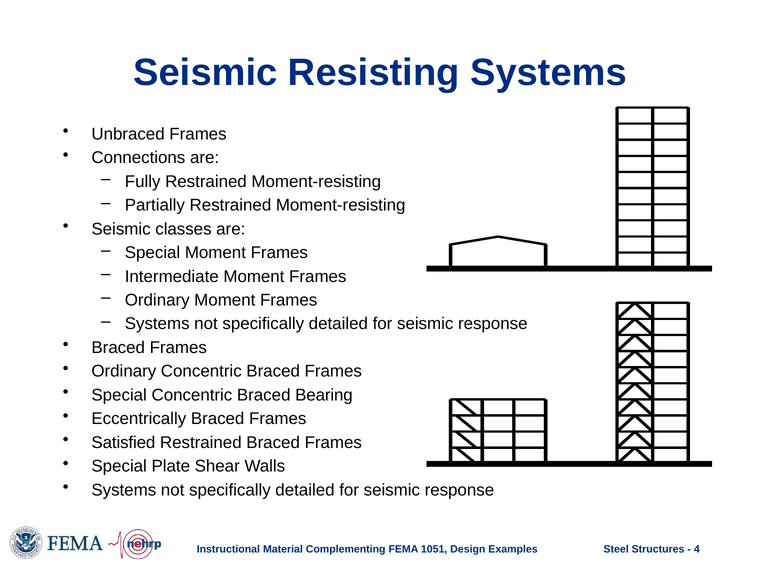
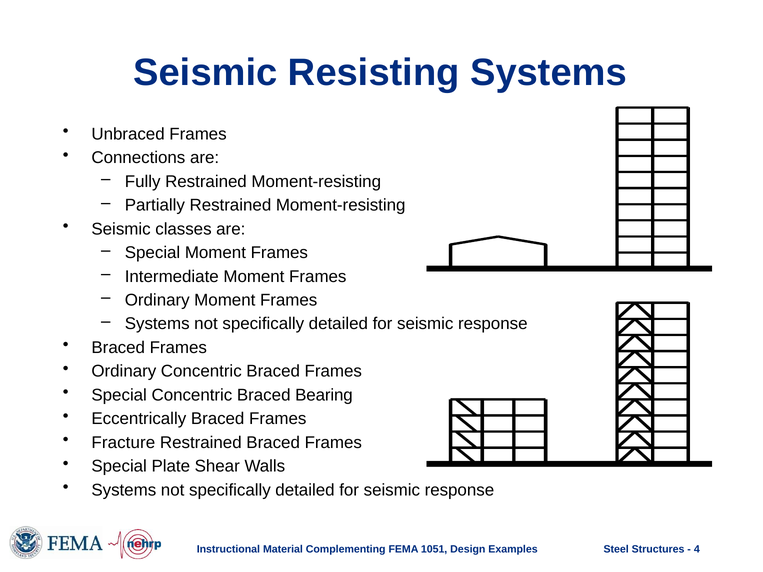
Satisfied: Satisfied -> Fracture
